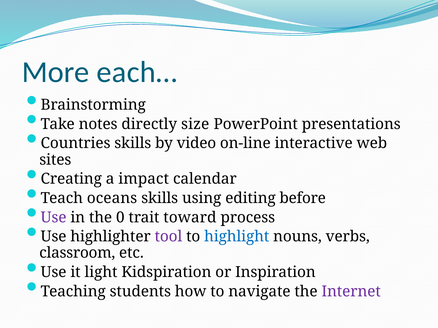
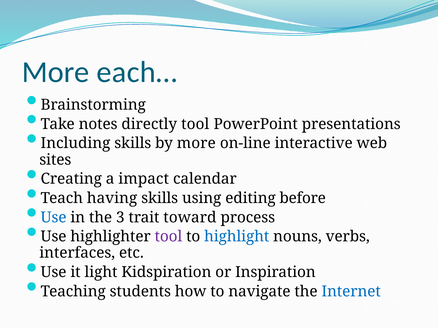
directly size: size -> tool
Countries: Countries -> Including
by video: video -> more
oceans: oceans -> having
Use at (54, 218) colour: purple -> blue
0: 0 -> 3
classroom: classroom -> interfaces
Internet colour: purple -> blue
